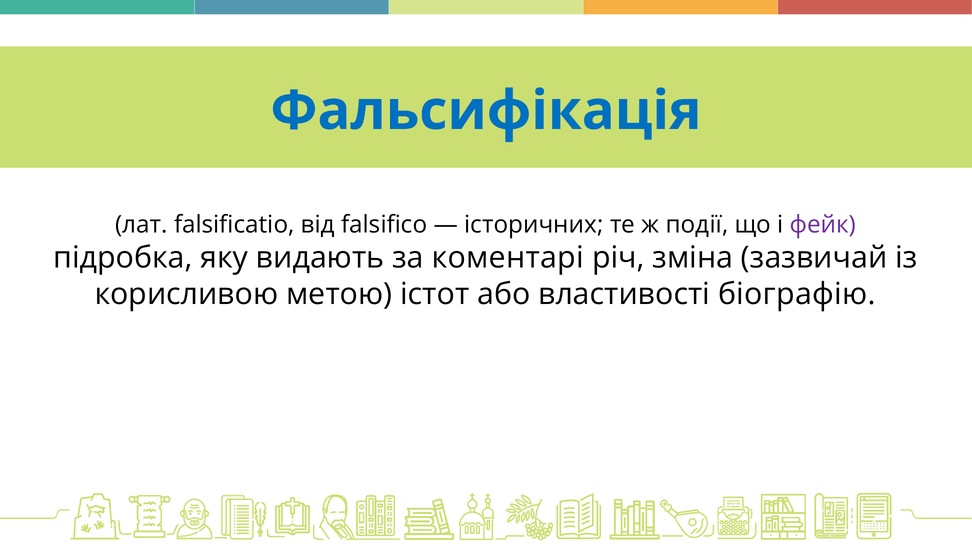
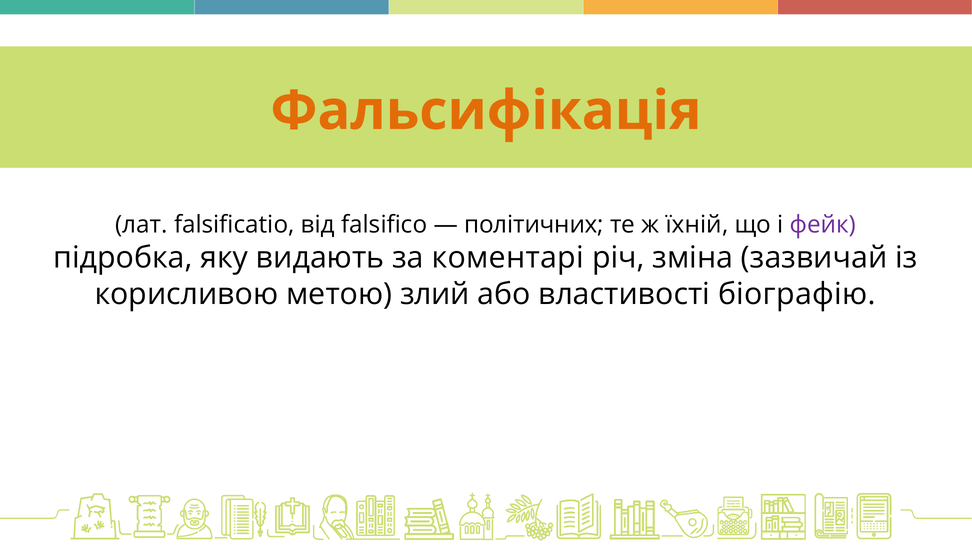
Фальсифікація colour: blue -> orange
історичних: історичних -> політичних
події: події -> їхній
істот: істот -> злий
